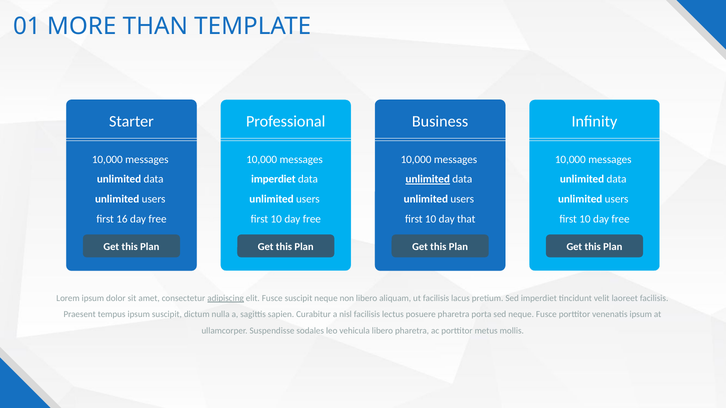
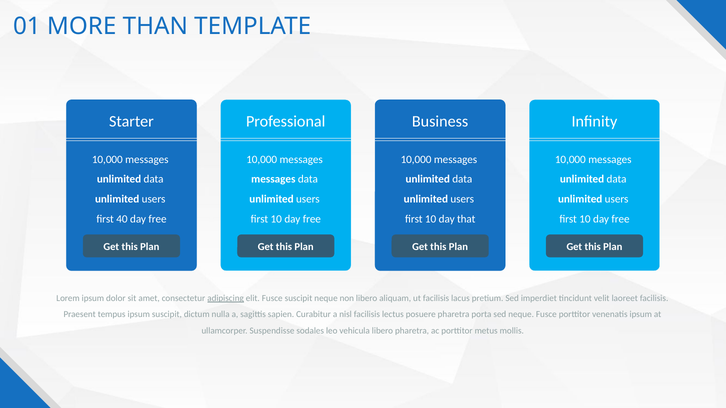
imperdiet at (273, 179): imperdiet -> messages
unlimited at (428, 179) underline: present -> none
16: 16 -> 40
